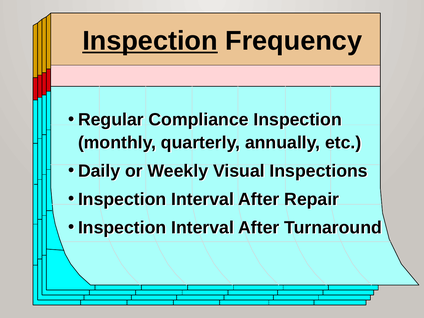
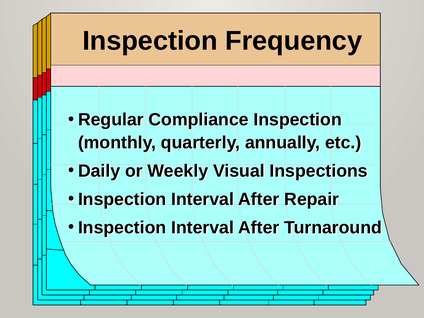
Inspection at (150, 41) underline: present -> none
